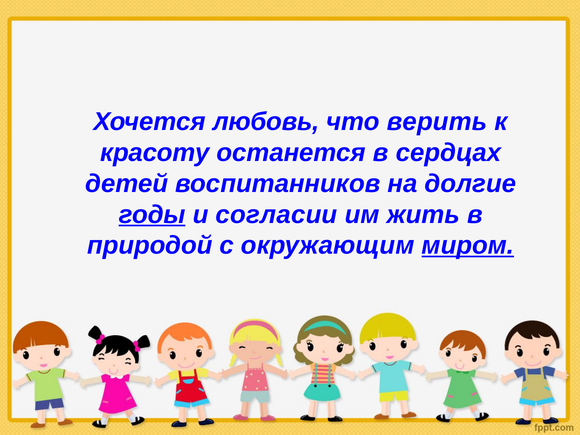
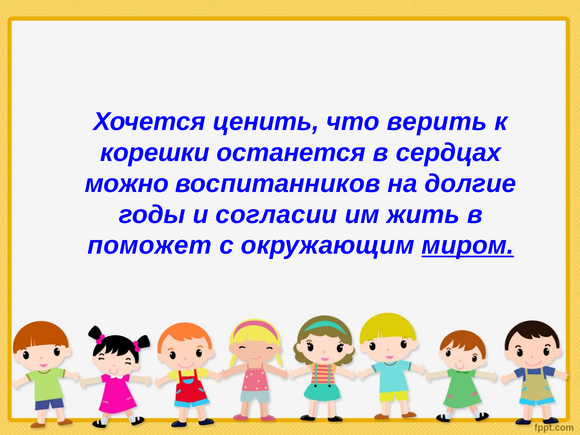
любовь: любовь -> ценить
красоту: красоту -> корешки
детей: детей -> можно
годы underline: present -> none
природой: природой -> поможет
